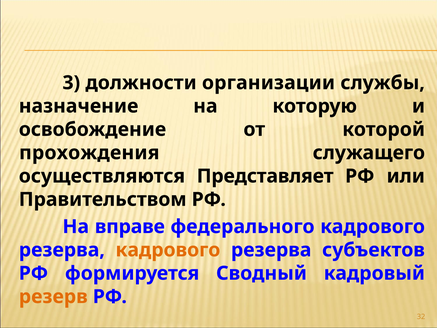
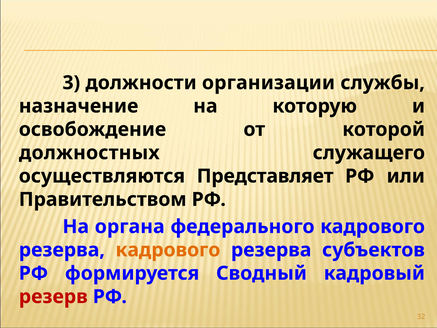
прохождения: прохождения -> должностных
вправе: вправе -> органа
резерв colour: orange -> red
